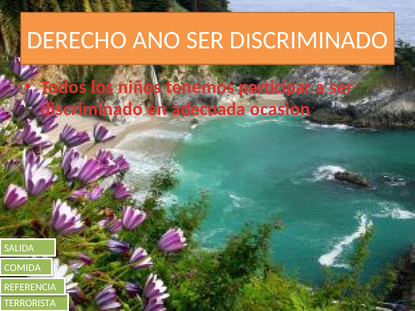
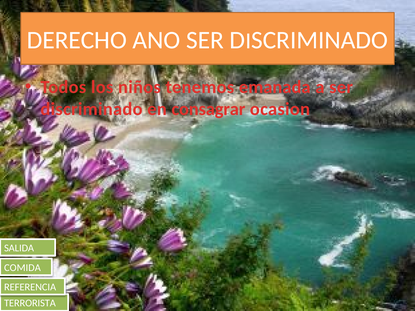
participar: participar -> emanada
adecuada: adecuada -> consagrar
